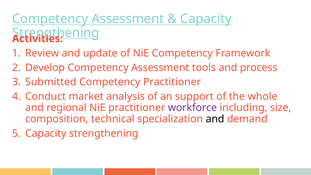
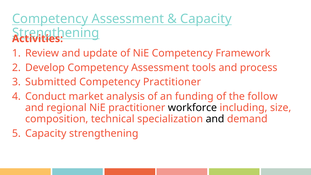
support: support -> funding
whole: whole -> follow
workforce colour: purple -> black
